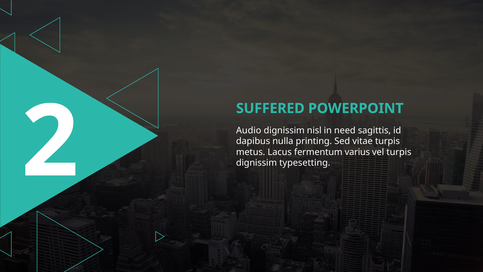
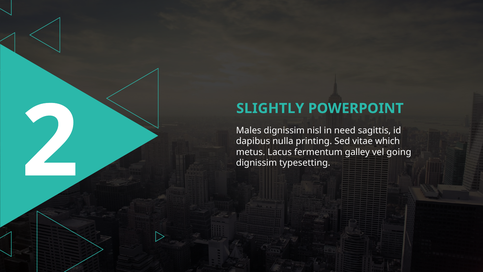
SUFFERED: SUFFERED -> SLIGHTLY
Audio: Audio -> Males
vitae turpis: turpis -> which
varius: varius -> galley
vel turpis: turpis -> going
